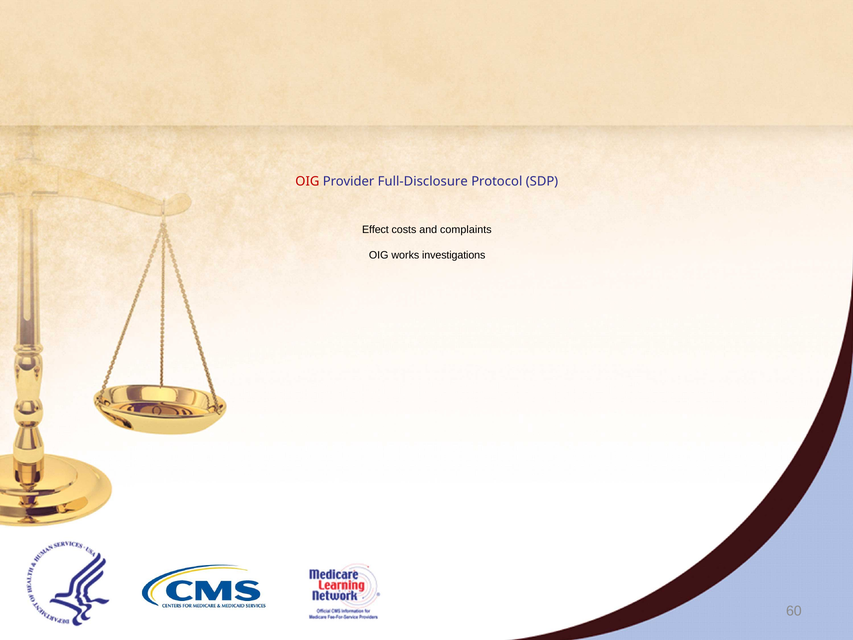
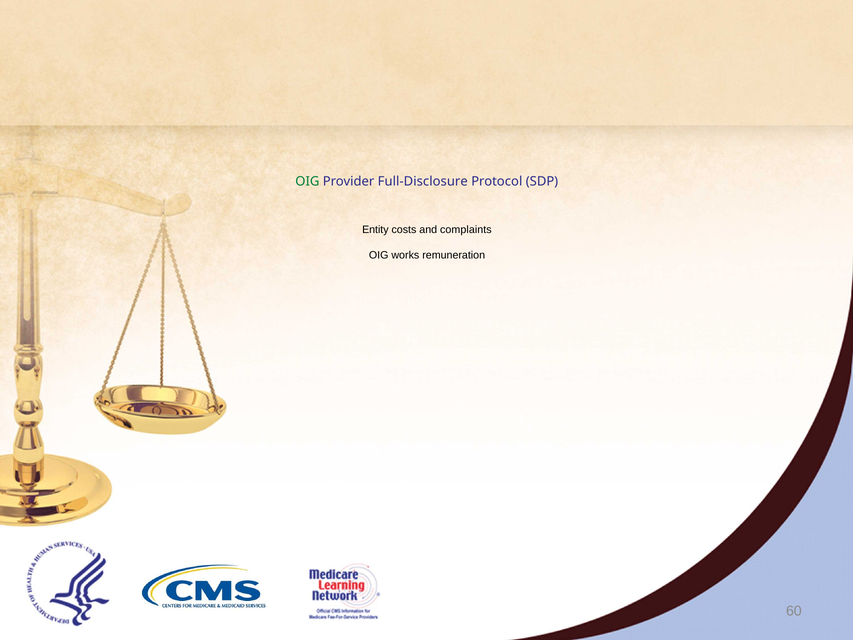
OIG at (307, 181) colour: red -> green
Effect: Effect -> Entity
investigations: investigations -> remuneration
